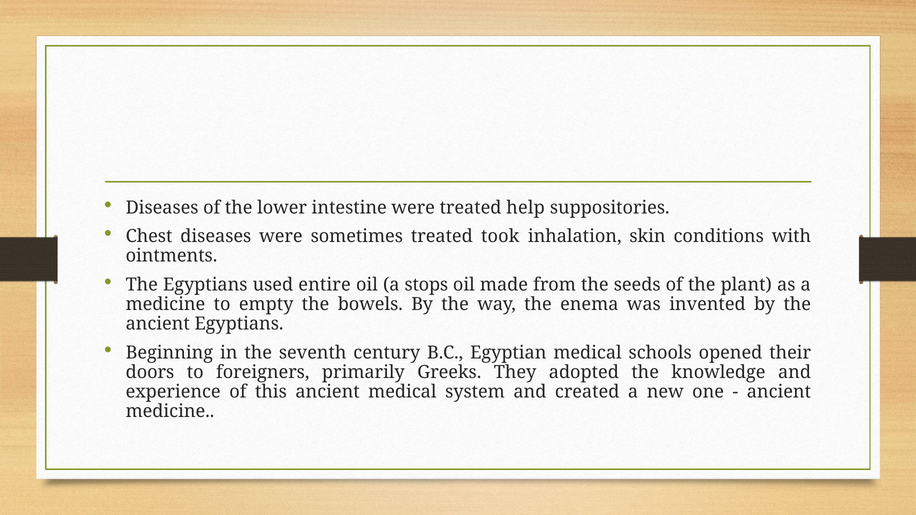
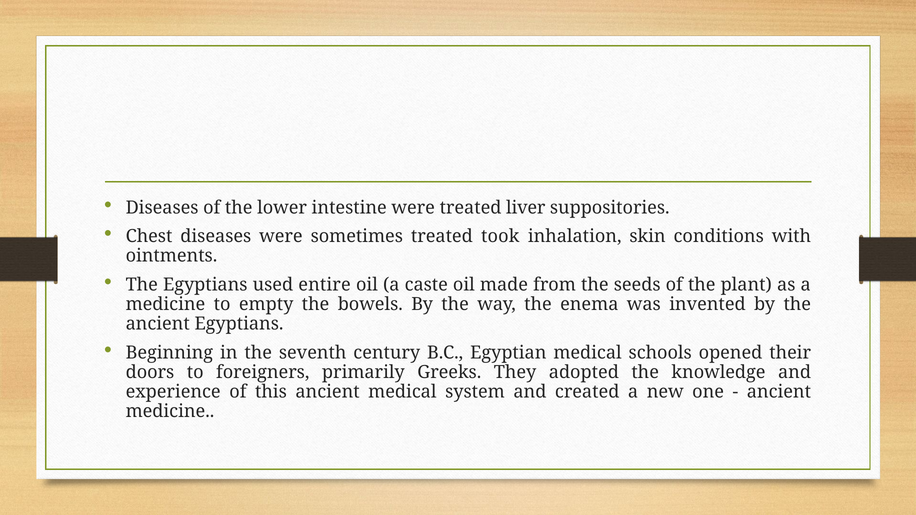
help: help -> liver
stops: stops -> caste
